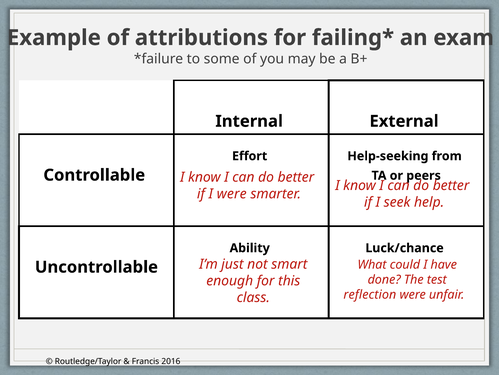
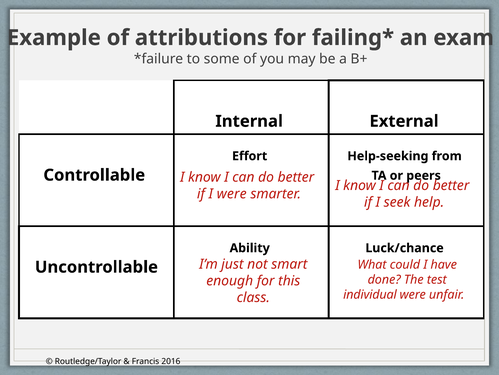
reflection: reflection -> individual
